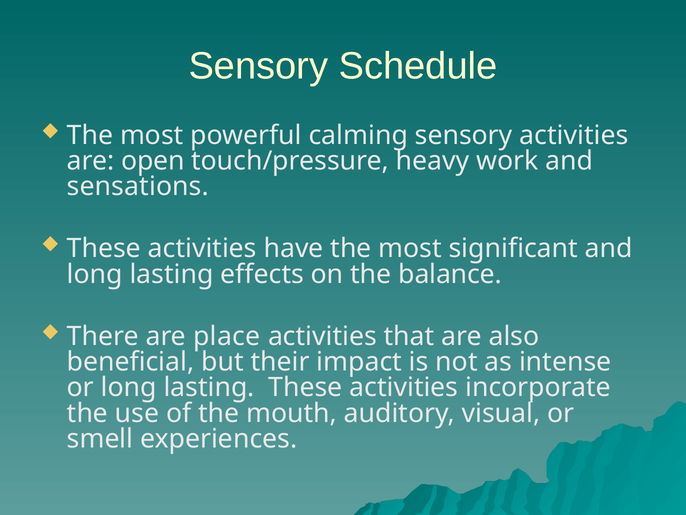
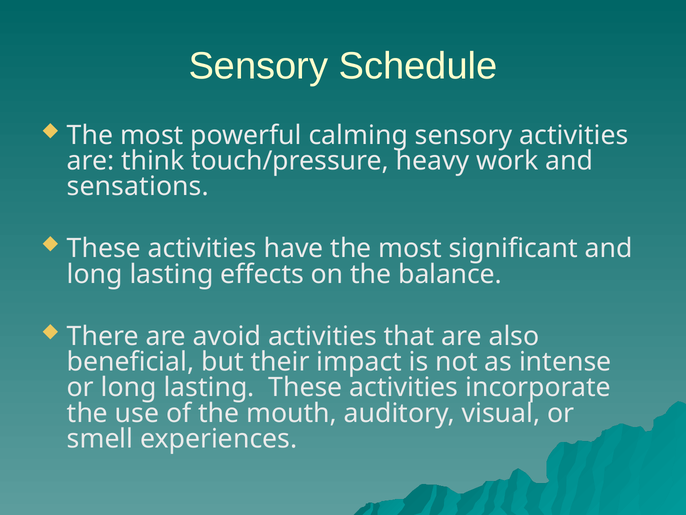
open: open -> think
place: place -> avoid
